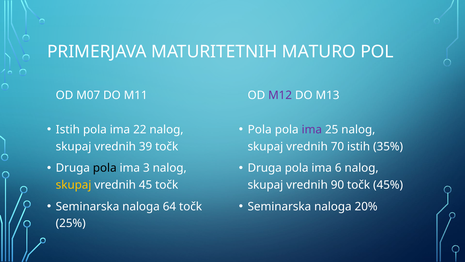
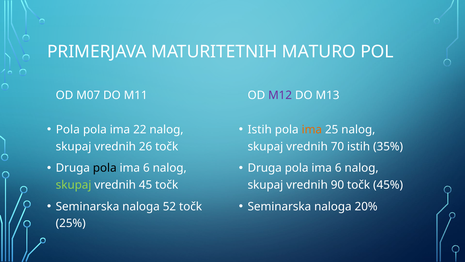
Istih at (68, 130): Istih -> Pola
Pola at (260, 130): Pola -> Istih
ima at (312, 130) colour: purple -> orange
39: 39 -> 26
3 at (146, 168): 3 -> 6
skupaj at (74, 185) colour: yellow -> light green
64: 64 -> 52
